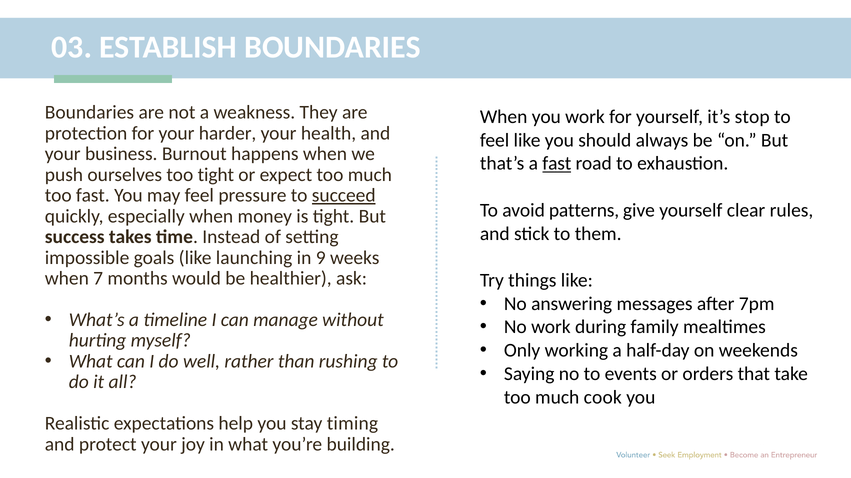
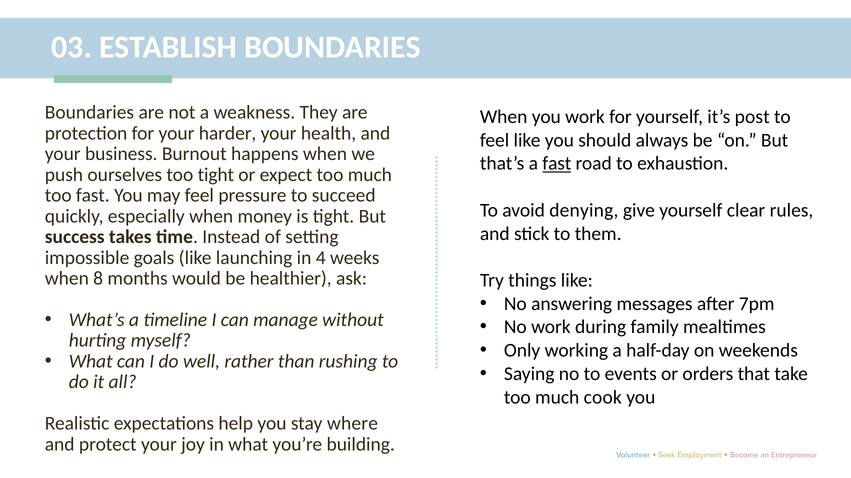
stop: stop -> post
succeed underline: present -> none
patterns: patterns -> denying
9: 9 -> 4
7: 7 -> 8
timing: timing -> where
